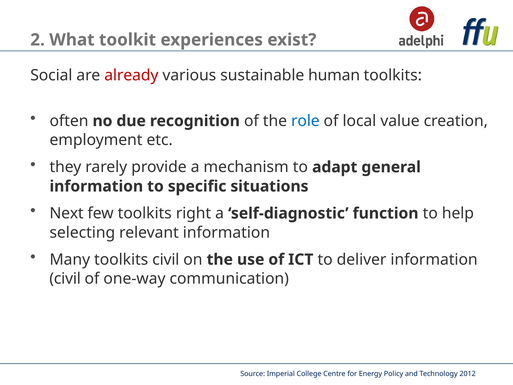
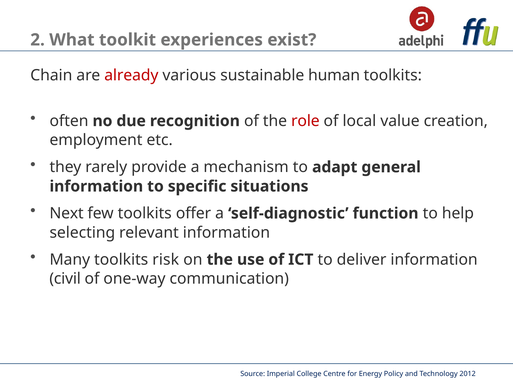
Social: Social -> Chain
role colour: blue -> red
right: right -> offer
toolkits civil: civil -> risk
